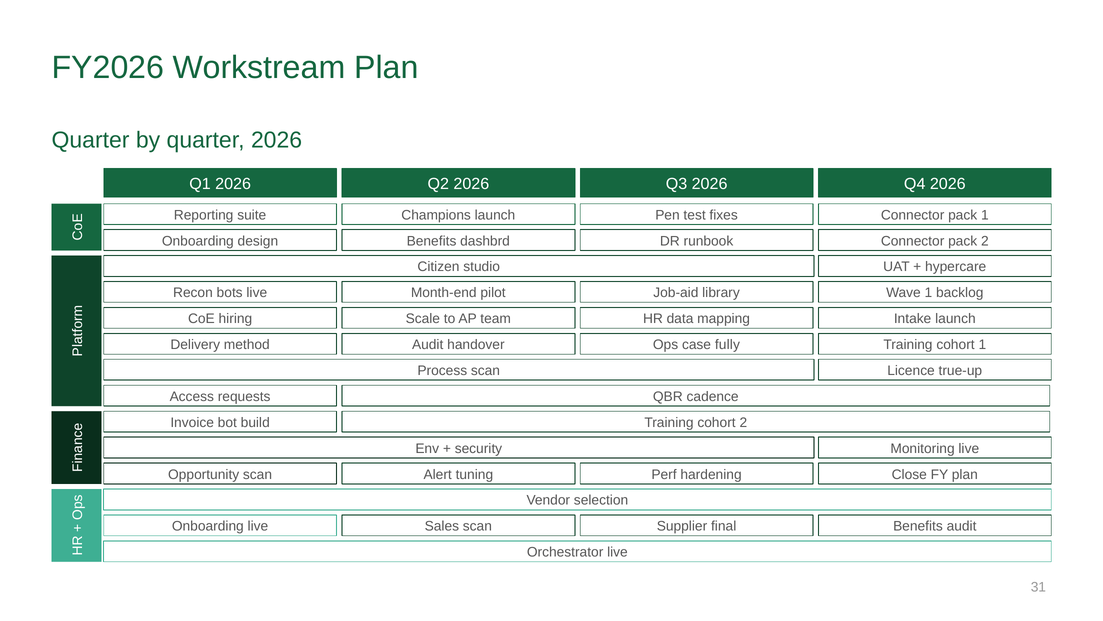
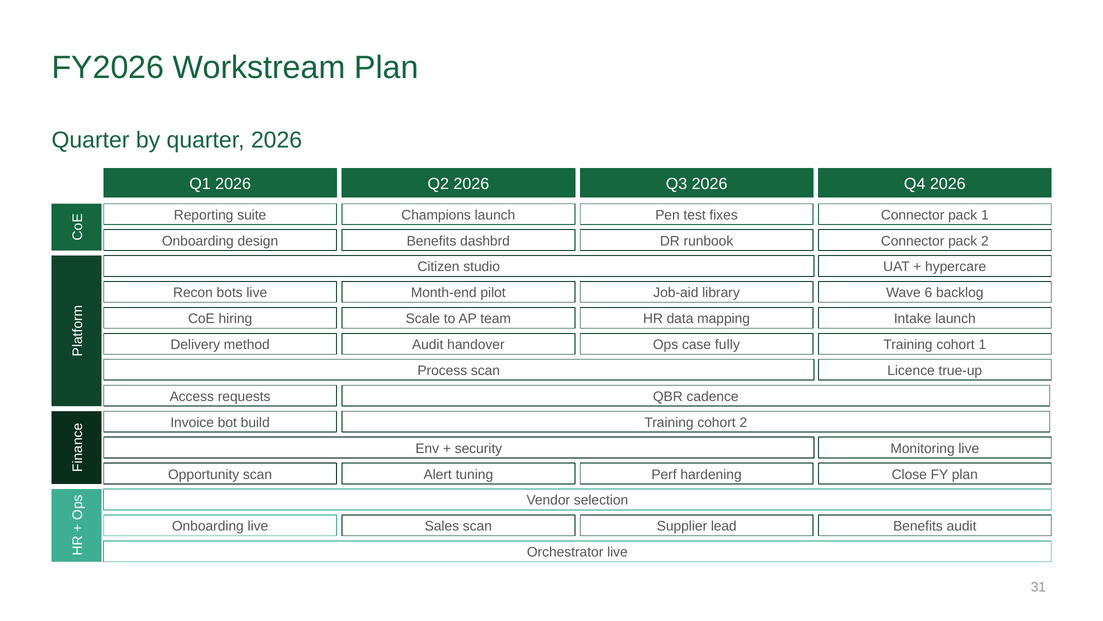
Wave 1: 1 -> 6
final: final -> lead
